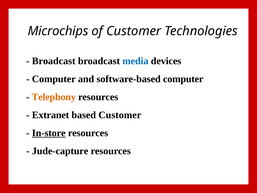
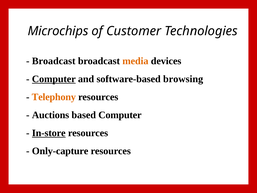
media colour: blue -> orange
Computer at (54, 79) underline: none -> present
software-based computer: computer -> browsing
Extranet: Extranet -> Auctions
based Customer: Customer -> Computer
Jude-capture: Jude-capture -> Only-capture
